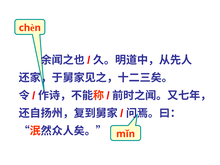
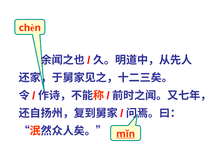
mǐn underline: none -> present
